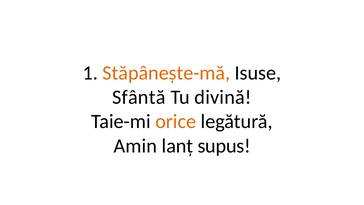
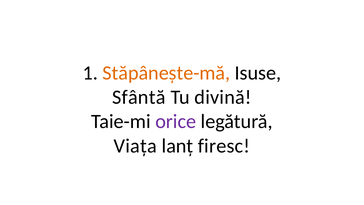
orice colour: orange -> purple
Amin: Amin -> Viața
supus: supus -> firesc
